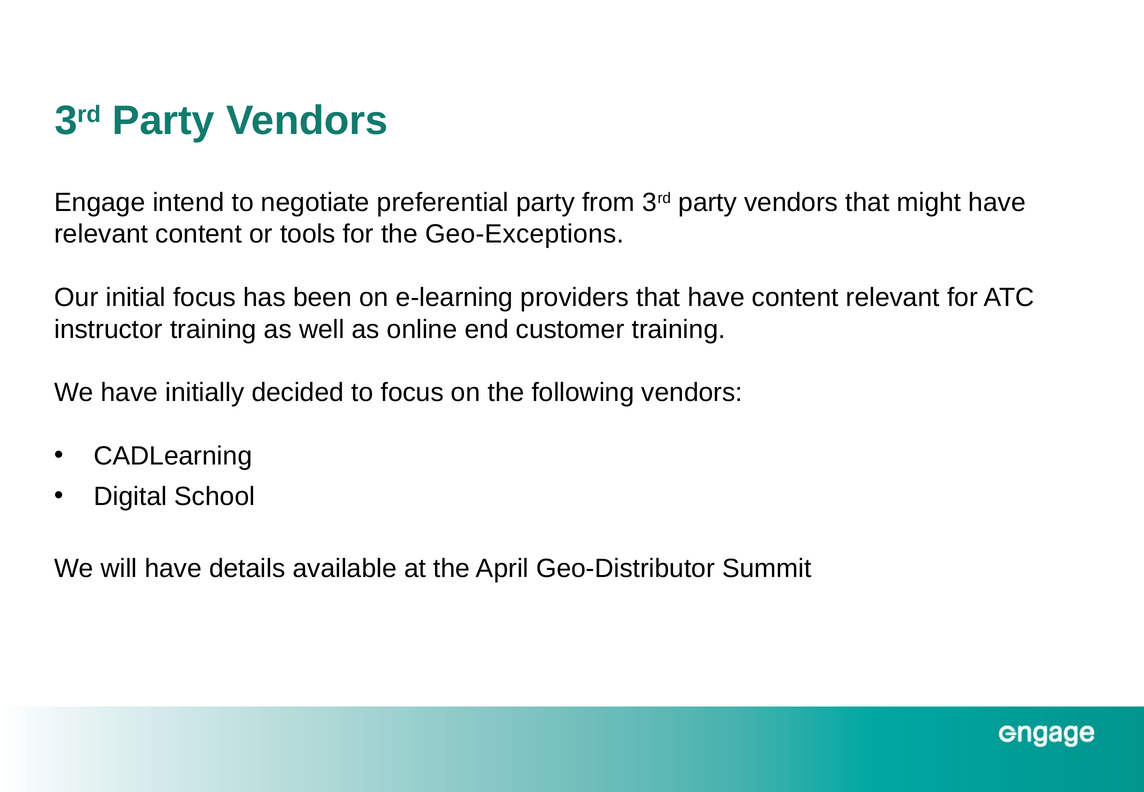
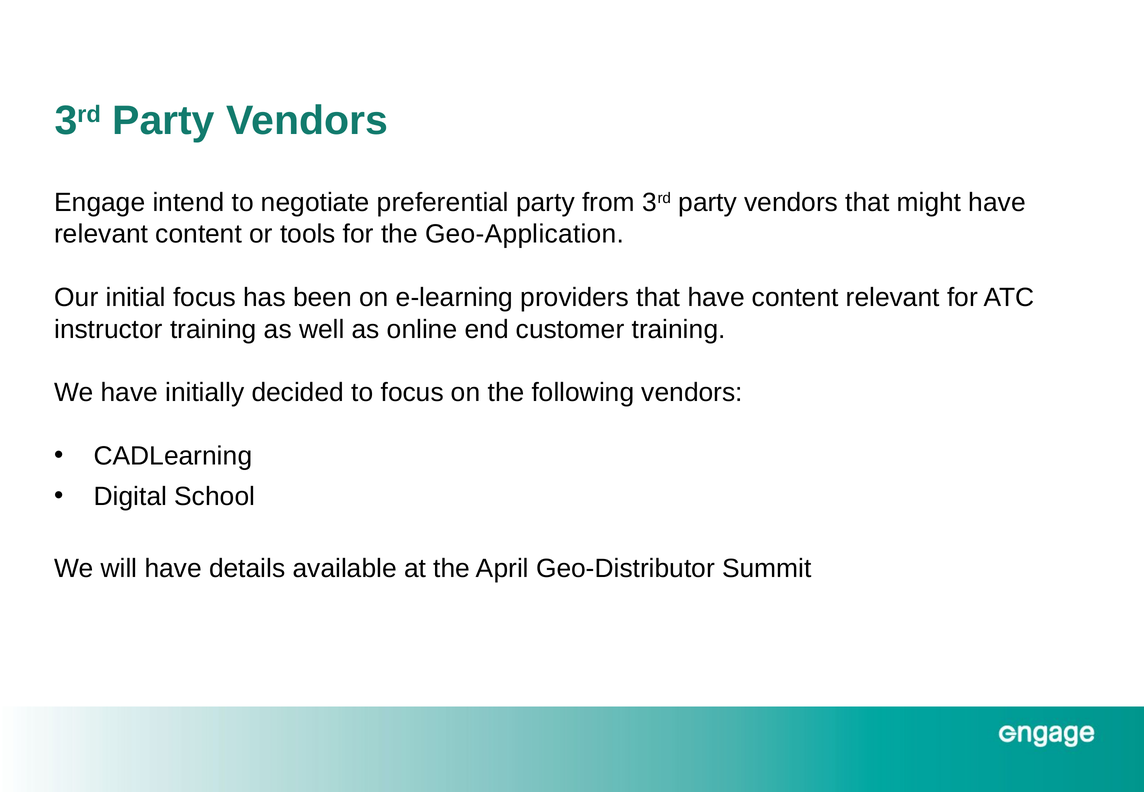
Geo-Exceptions: Geo-Exceptions -> Geo-Application
